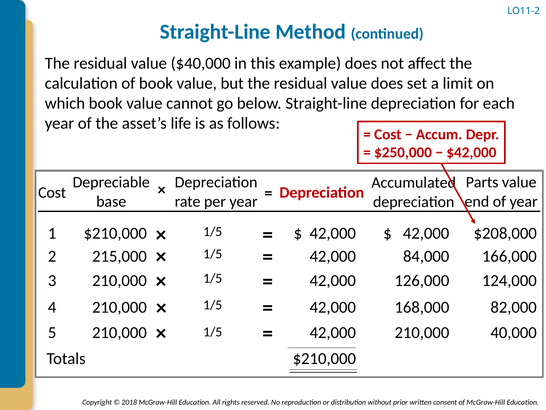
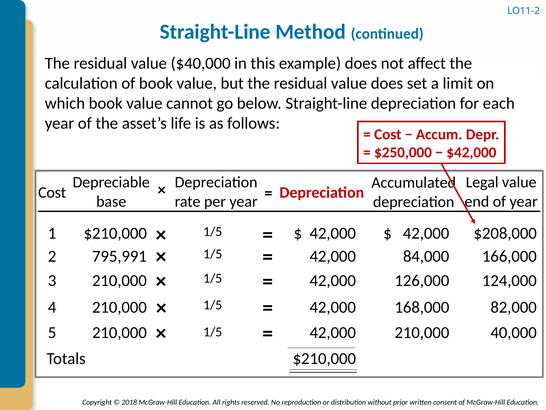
Parts: Parts -> Legal
215,000: 215,000 -> 795,991
